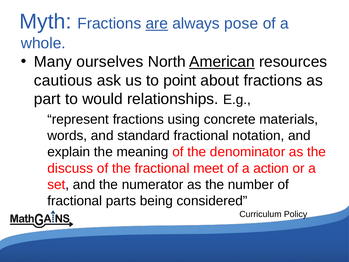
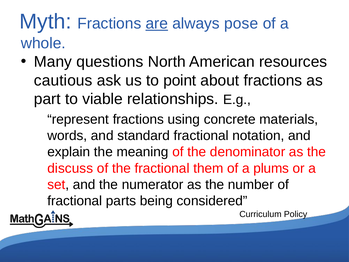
ourselves: ourselves -> questions
American underline: present -> none
would: would -> viable
meet: meet -> them
action: action -> plums
